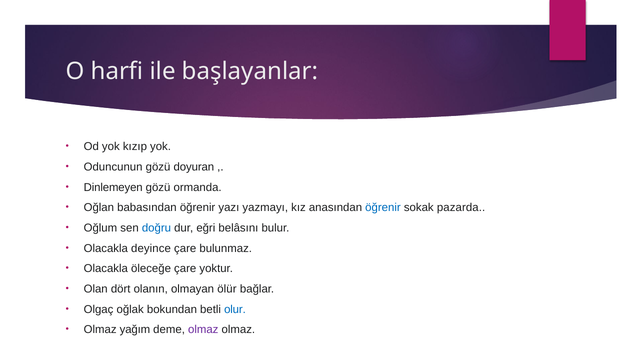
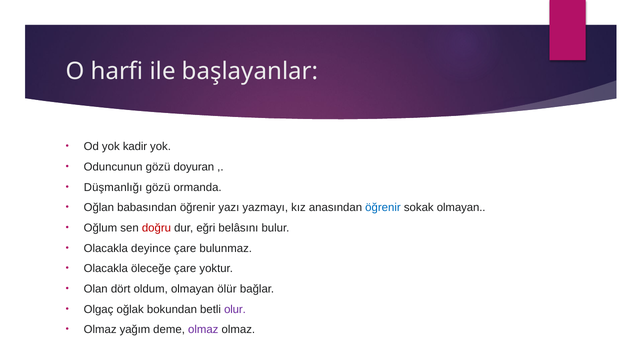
kızıp: kızıp -> kadir
Dinlemeyen: Dinlemeyen -> Düşmanlığı
sokak pazarda: pazarda -> olmayan
doğru colour: blue -> red
olanın: olanın -> oldum
olur colour: blue -> purple
